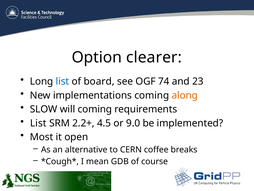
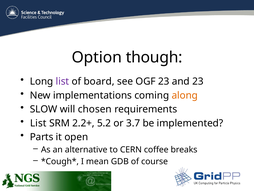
clearer: clearer -> though
list at (62, 81) colour: blue -> purple
OGF 74: 74 -> 23
will coming: coming -> chosen
4.5: 4.5 -> 5.2
9.0: 9.0 -> 3.7
Most: Most -> Parts
